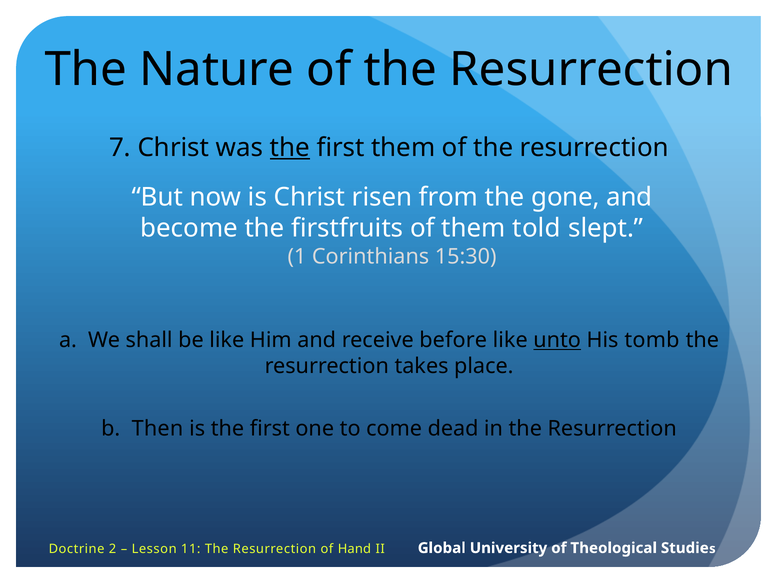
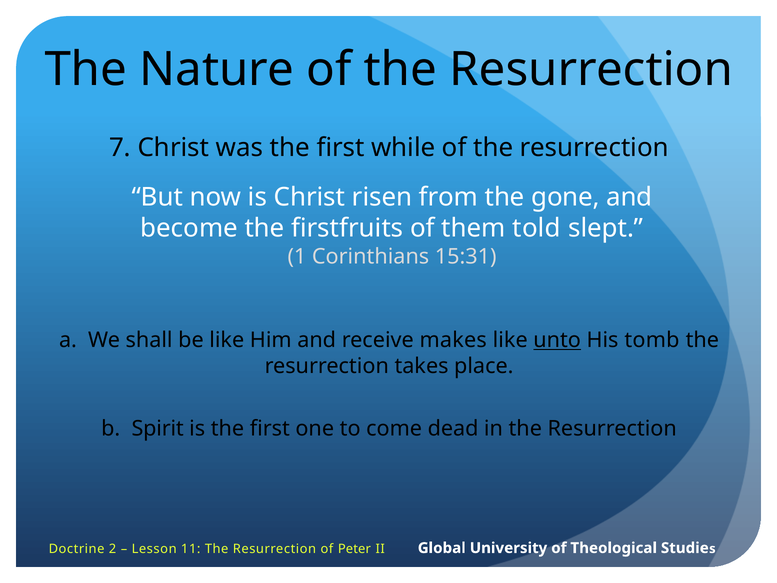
the at (290, 148) underline: present -> none
first them: them -> while
15:30: 15:30 -> 15:31
before: before -> makes
Then: Then -> Spirit
Hand: Hand -> Peter
